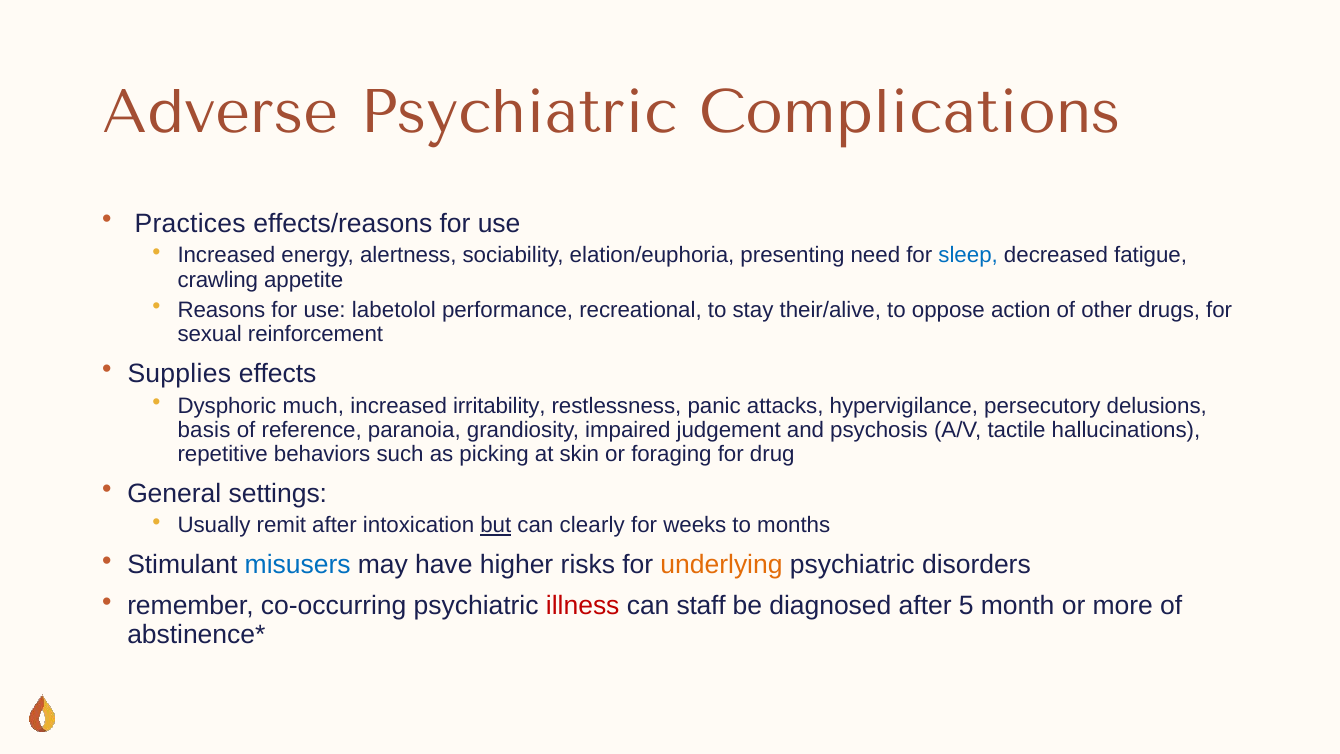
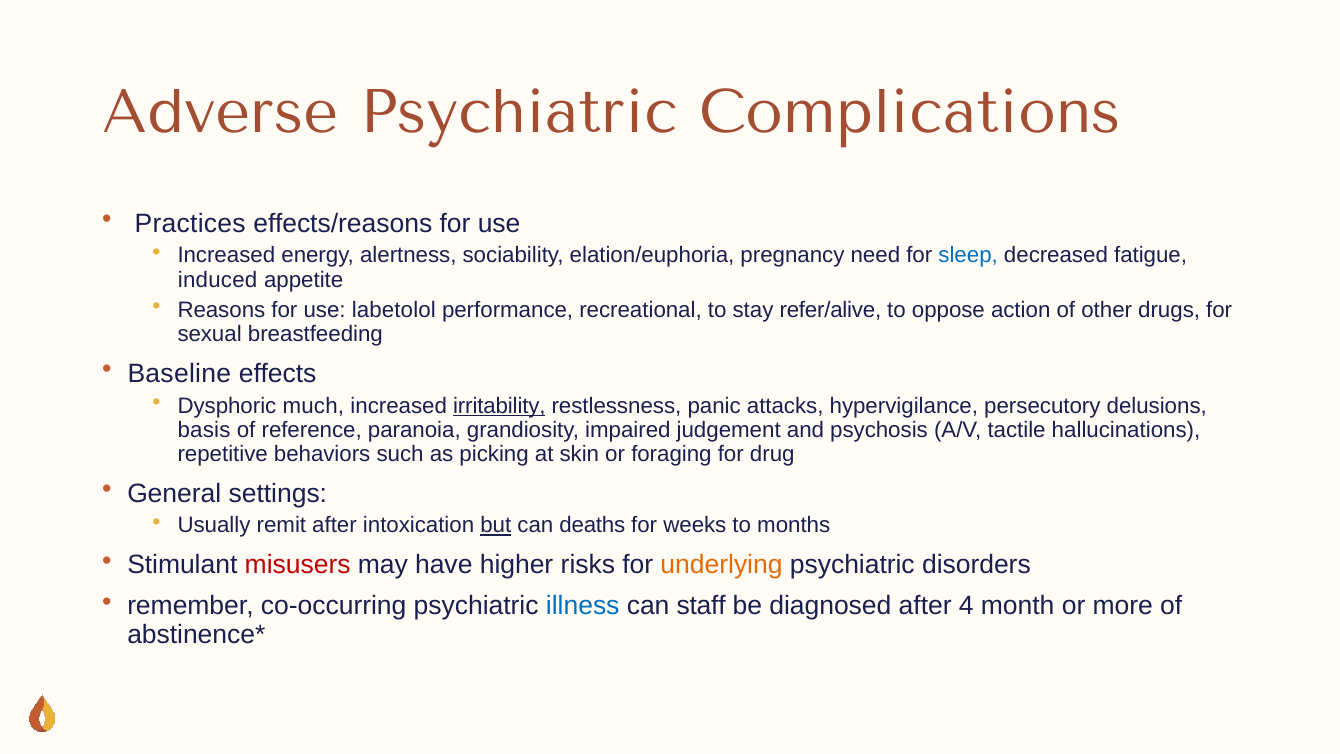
presenting: presenting -> pregnancy
crawling: crawling -> induced
their/alive: their/alive -> refer/alive
reinforcement: reinforcement -> breastfeeding
Supplies: Supplies -> Baseline
irritability underline: none -> present
clearly: clearly -> deaths
misusers colour: blue -> red
illness colour: red -> blue
5: 5 -> 4
